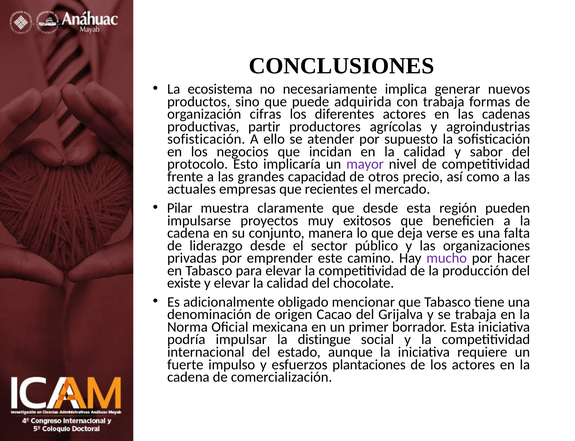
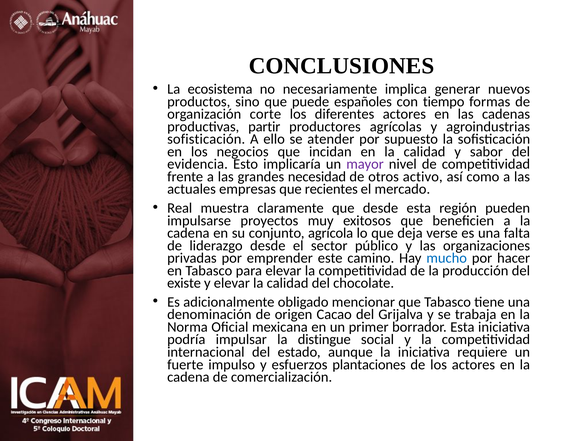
adquirida: adquirida -> españoles
con trabaja: trabaja -> tiempo
cifras: cifras -> corte
protocolo: protocolo -> evidencia
capacidad: capacidad -> necesidad
precio: precio -> activo
Pilar: Pilar -> Real
manera: manera -> agrícola
mucho colour: purple -> blue
